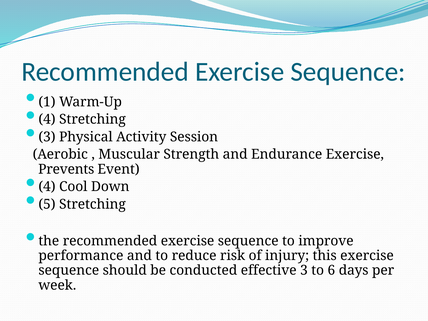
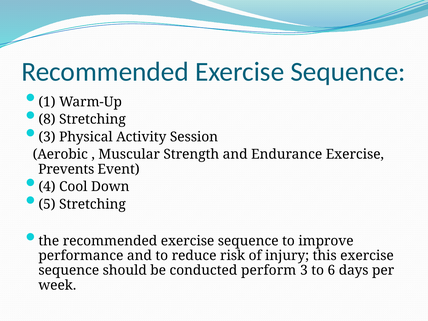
4 at (47, 119): 4 -> 8
effective: effective -> perform
